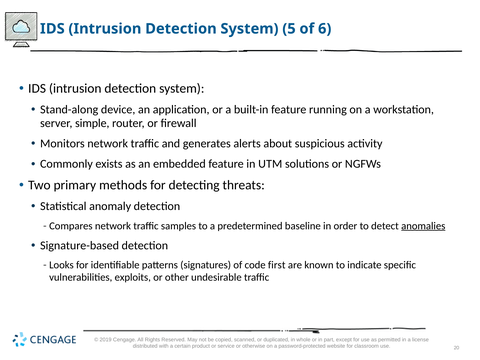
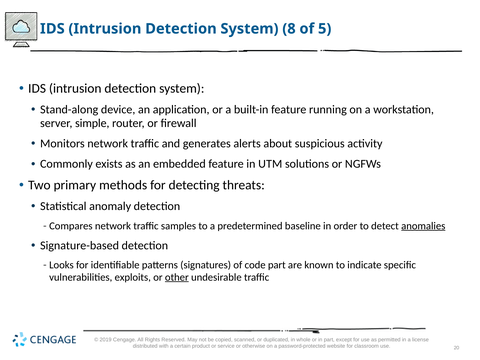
5: 5 -> 8
6: 6 -> 5
code first: first -> part
other underline: none -> present
